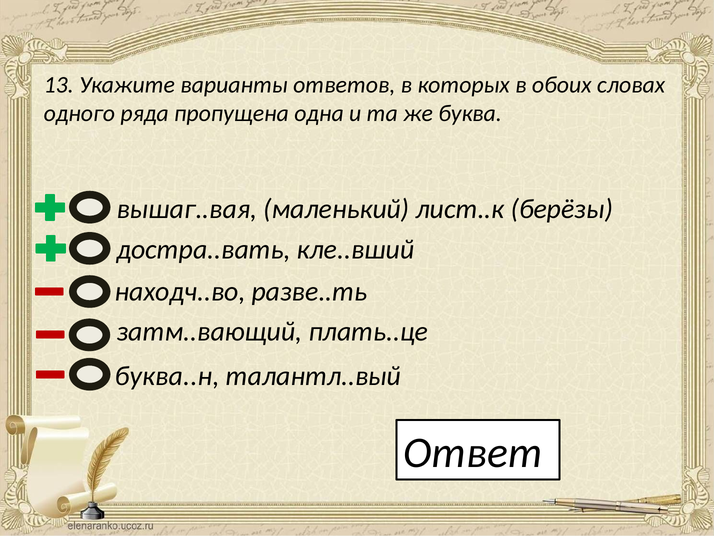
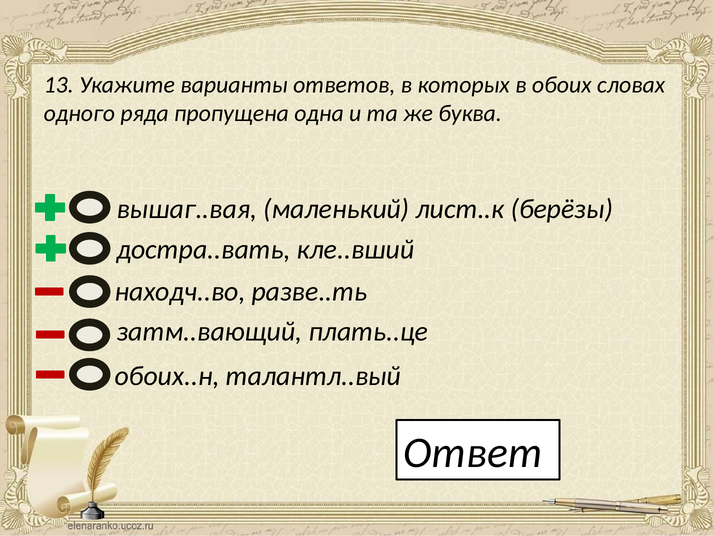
буква..н: буква..н -> обоих..н
